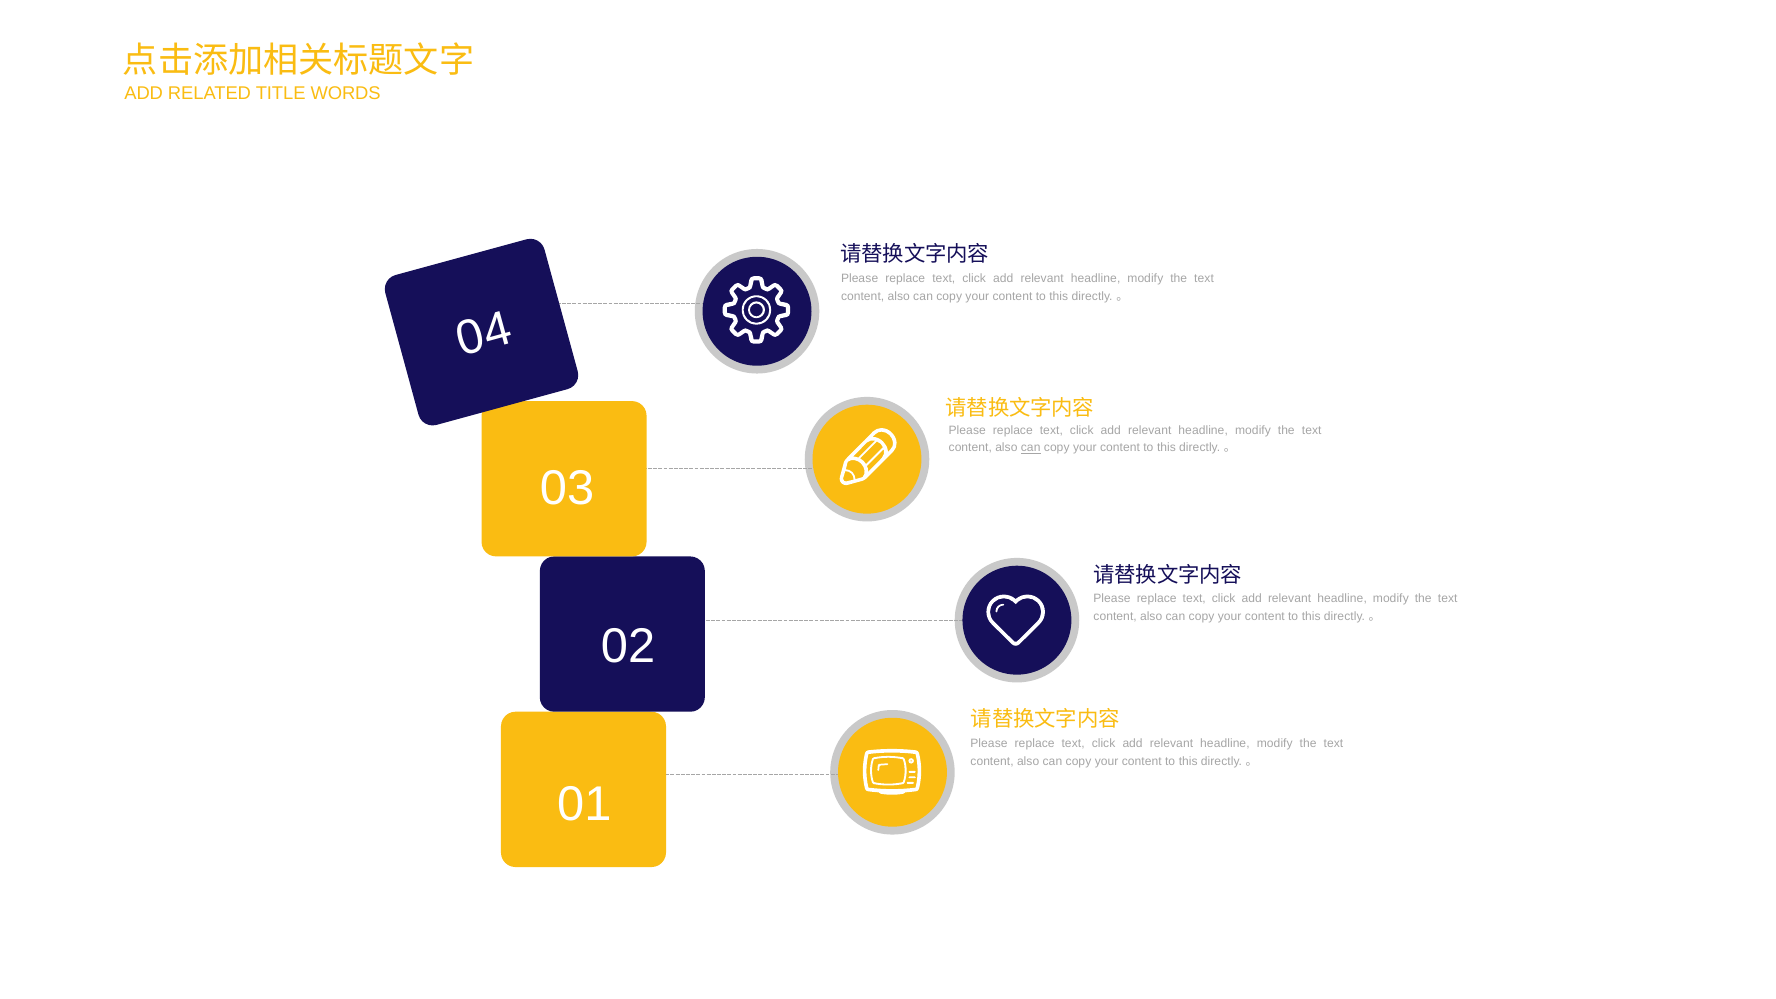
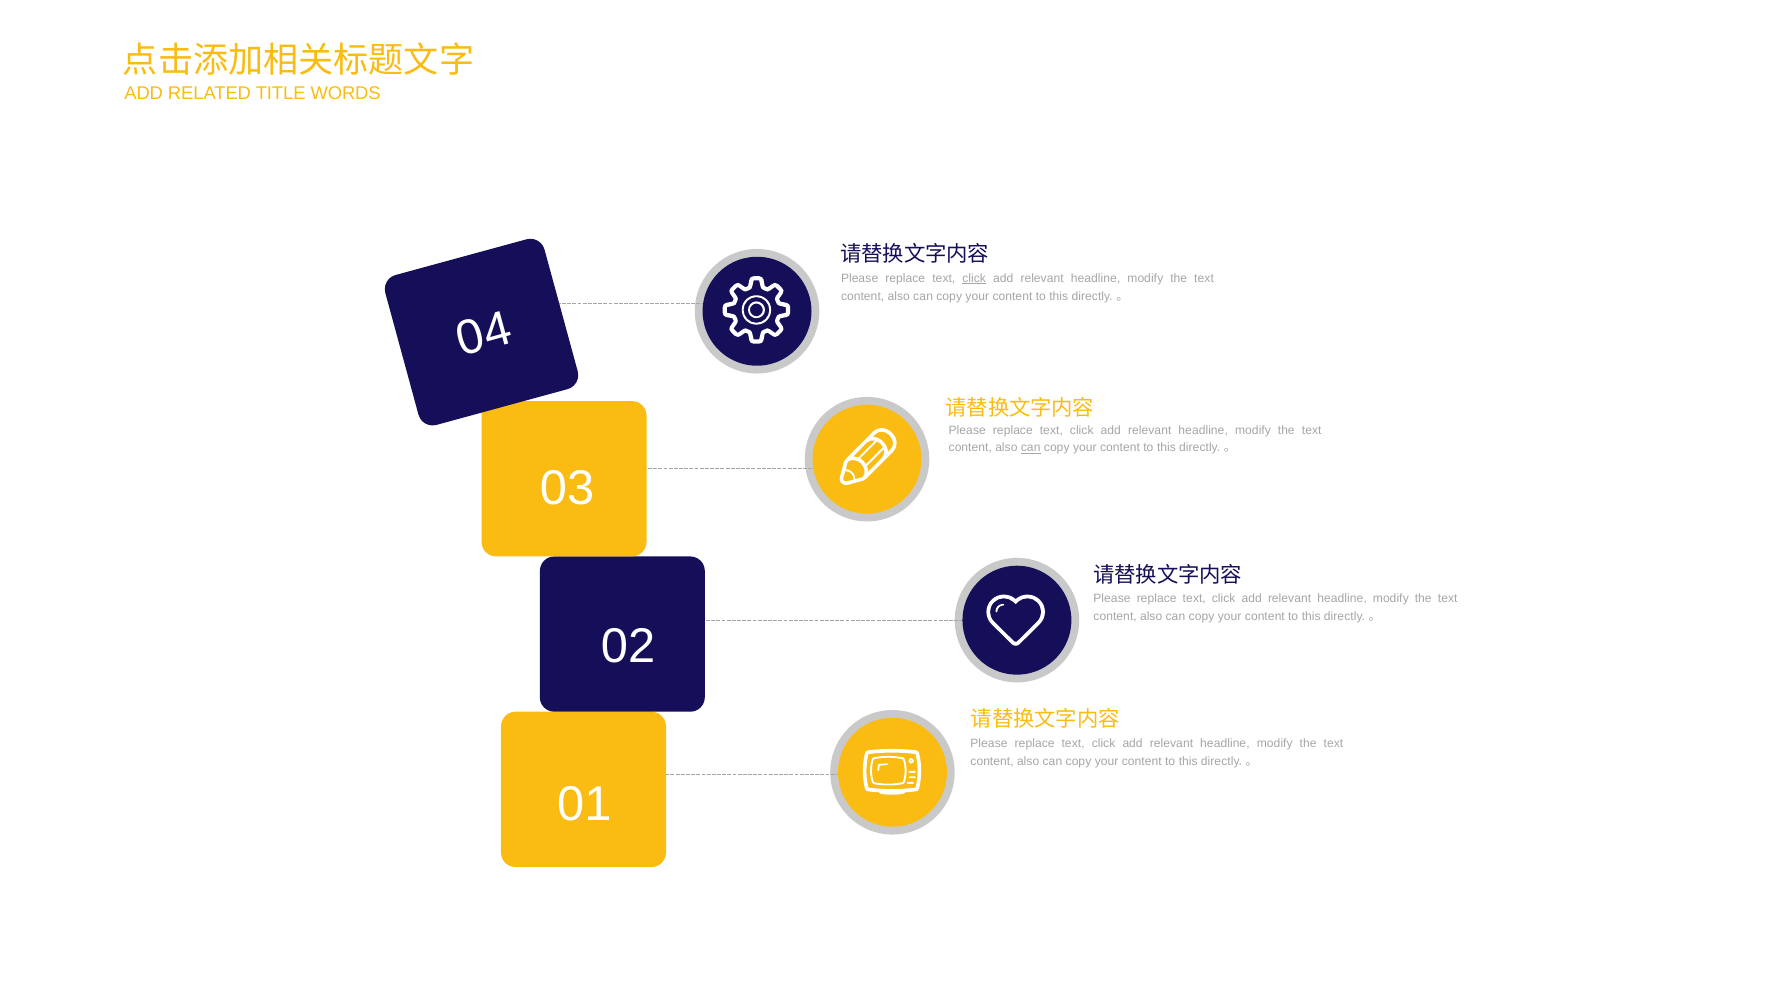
click at (974, 279) underline: none -> present
